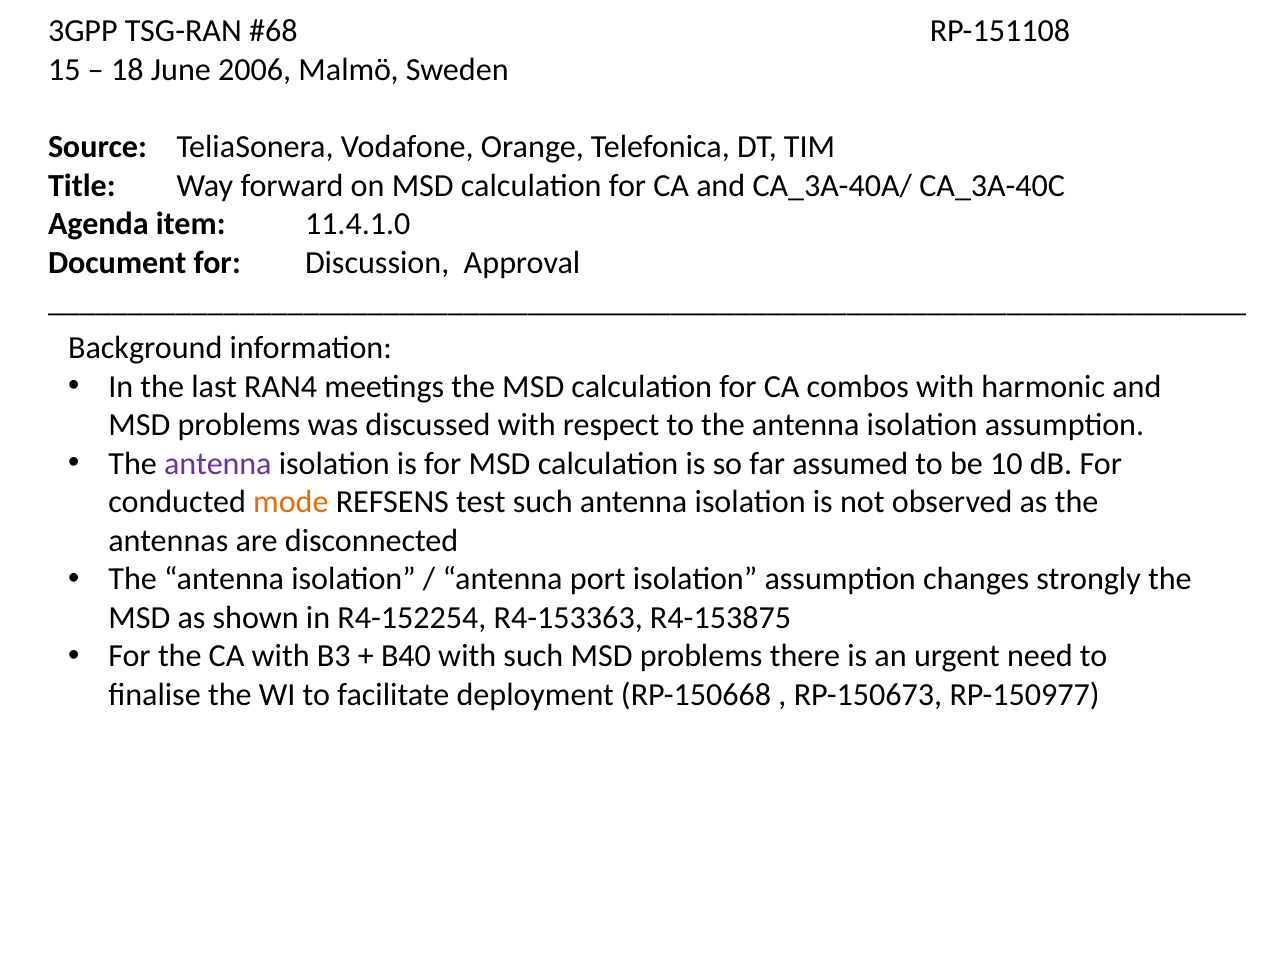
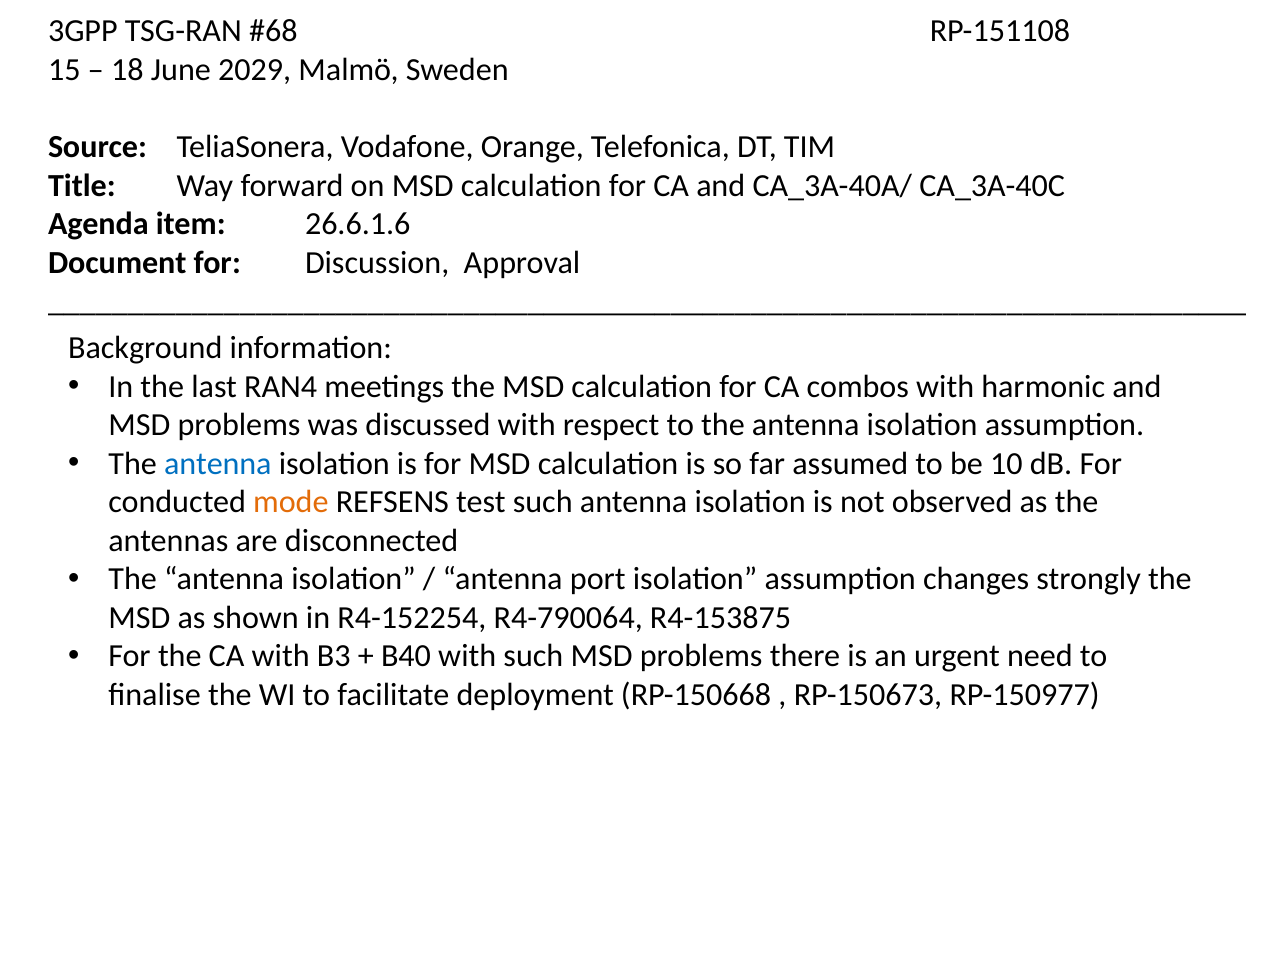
2006: 2006 -> 2029
11.4.1.0: 11.4.1.0 -> 26.6.1.6
antenna at (218, 463) colour: purple -> blue
R4-153363: R4-153363 -> R4-790064
